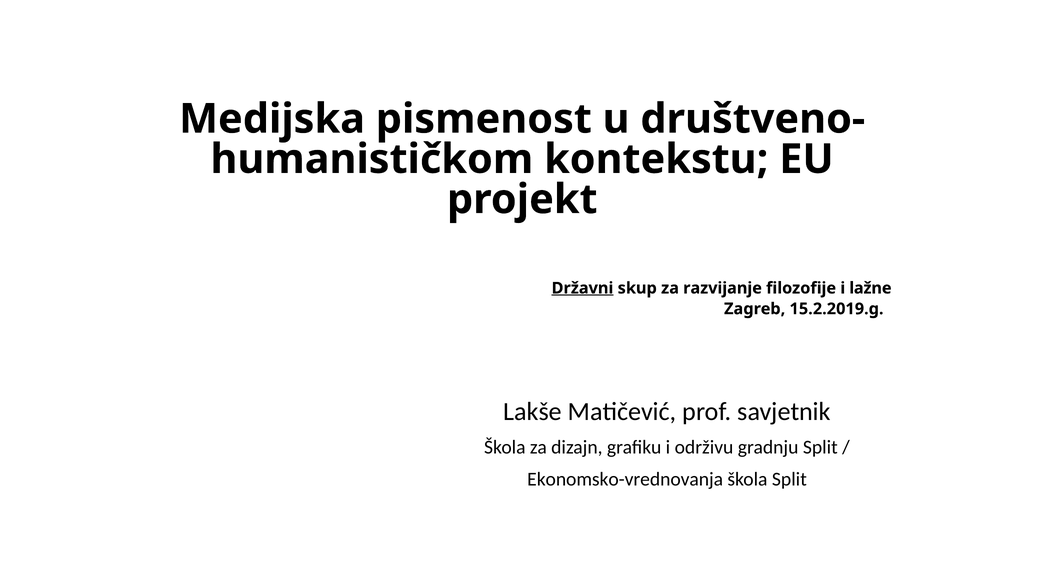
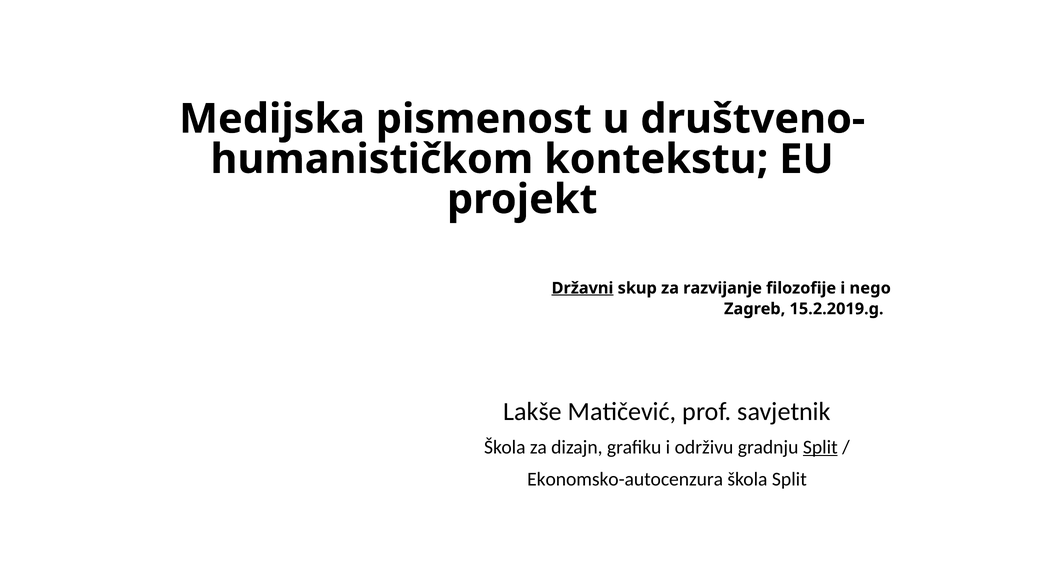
lažne: lažne -> nego
Split at (820, 447) underline: none -> present
Ekonomsko-vrednovanja: Ekonomsko-vrednovanja -> Ekonomsko-autocenzura
